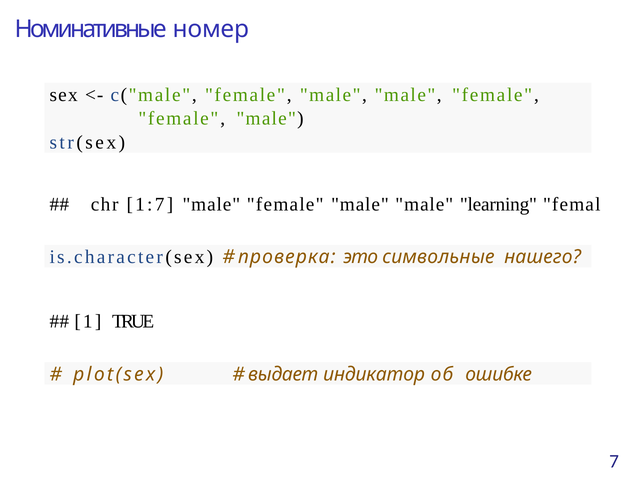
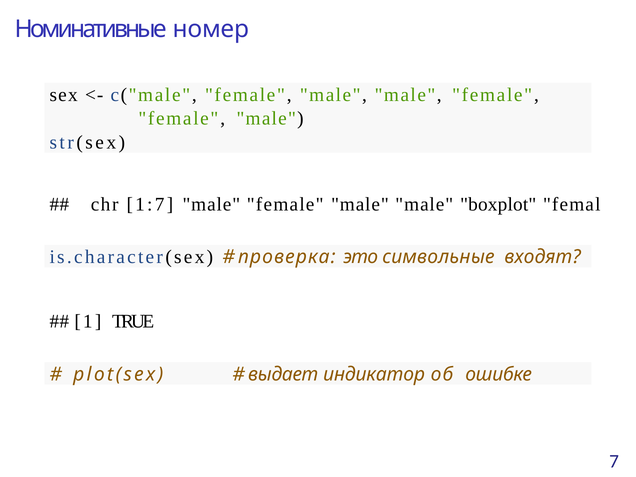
learning: learning -> boxplot
нашего: нашего -> входят
